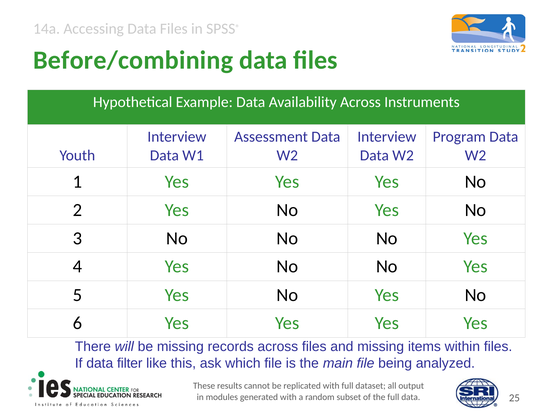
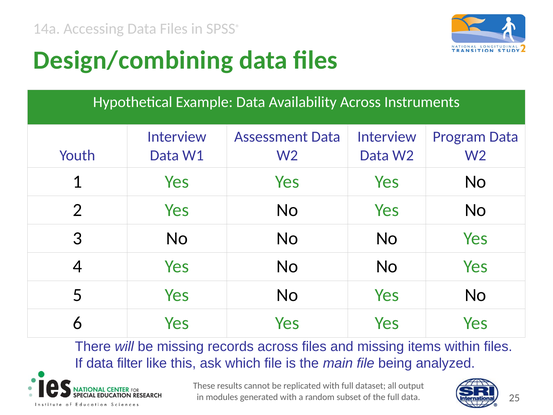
Before/combining: Before/combining -> Design/combining
